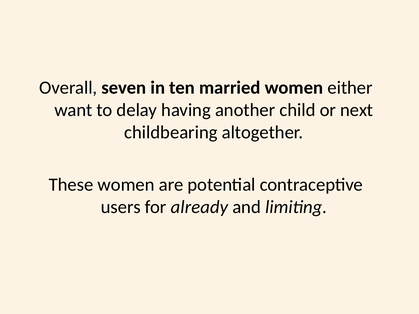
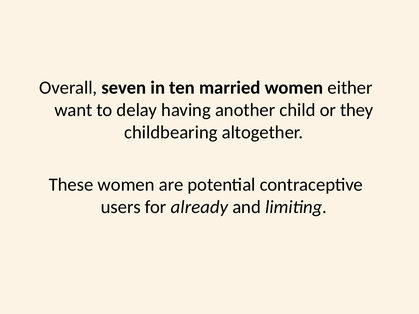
next: next -> they
